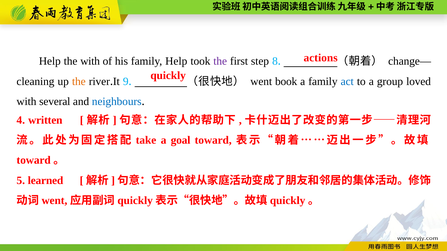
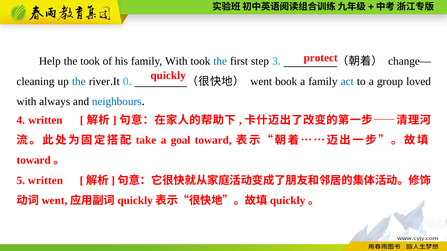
actions: actions -> protect
the with: with -> took
family Help: Help -> With
the at (220, 61) colour: purple -> blue
8: 8 -> 3
the at (79, 82) colour: orange -> blue
9: 9 -> 0
several: several -> always
5 learned: learned -> written
